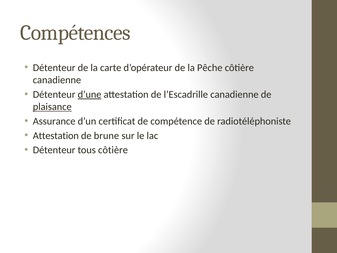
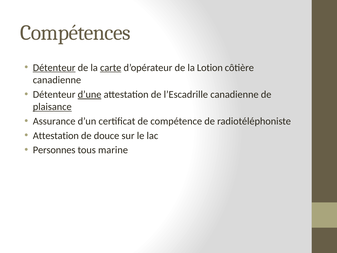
Détenteur at (54, 68) underline: none -> present
carte underline: none -> present
Pêche: Pêche -> Lotion
brune: brune -> douce
Détenteur at (54, 150): Détenteur -> Personnes
tous côtière: côtière -> marine
